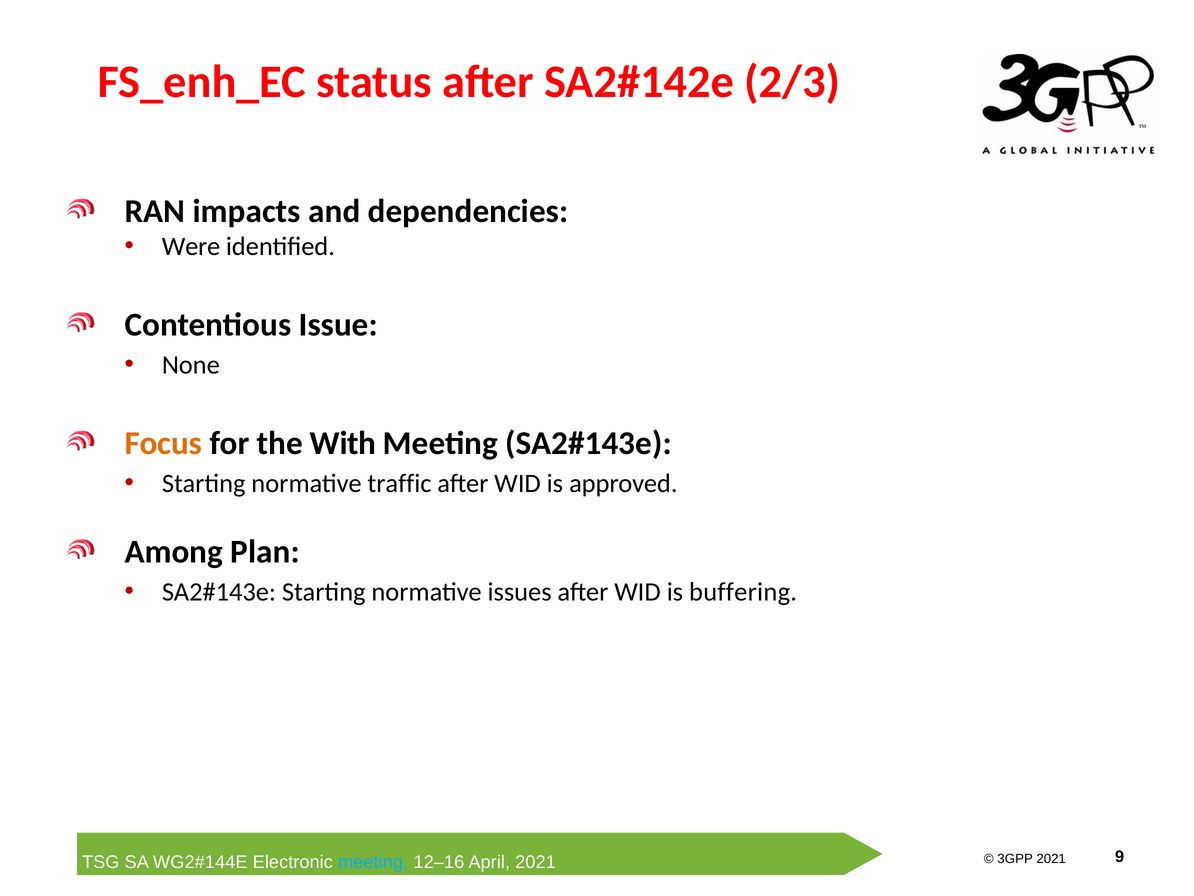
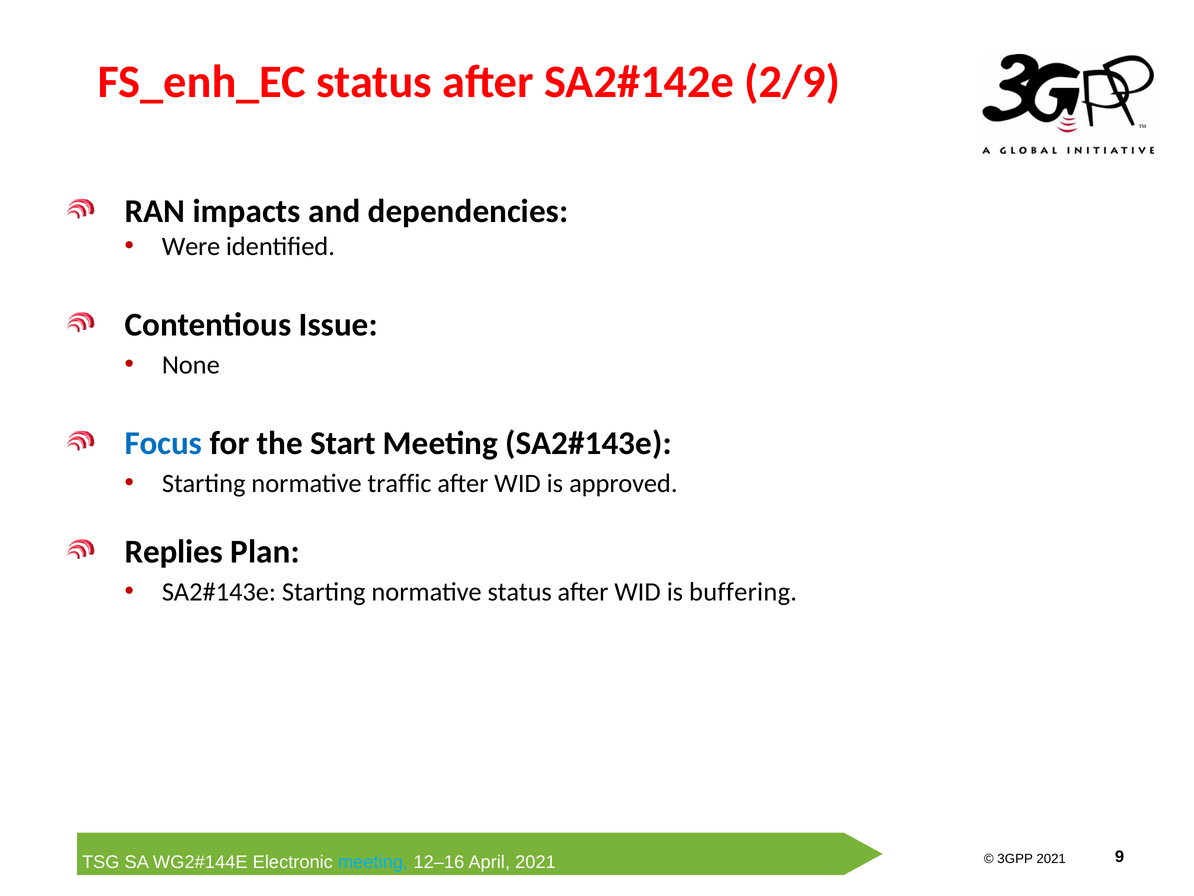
2/3: 2/3 -> 2/9
Focus colour: orange -> blue
With: With -> Start
Among: Among -> Replies
normative issues: issues -> status
